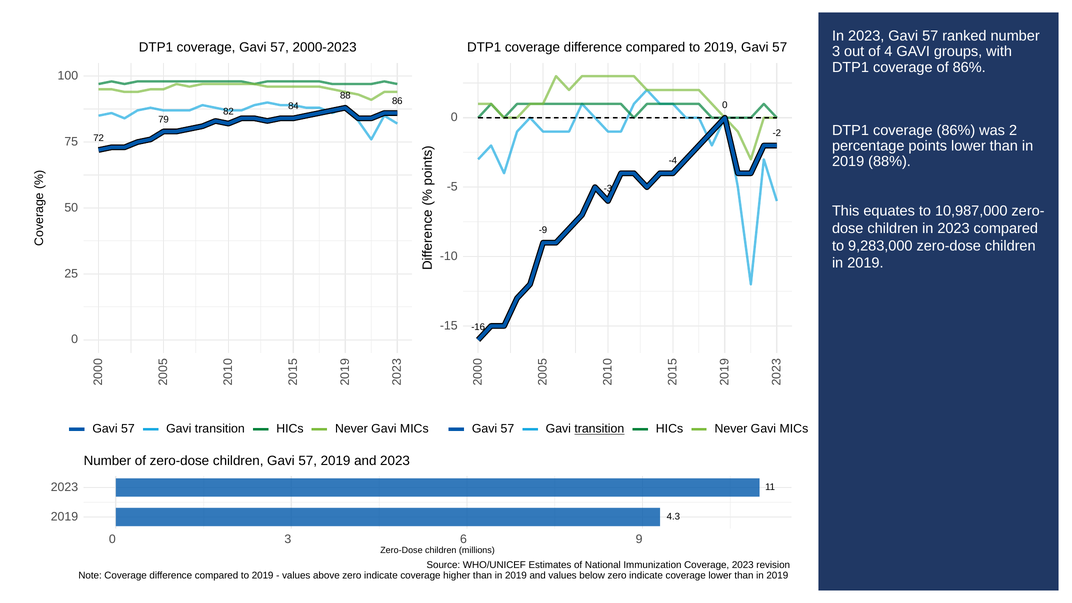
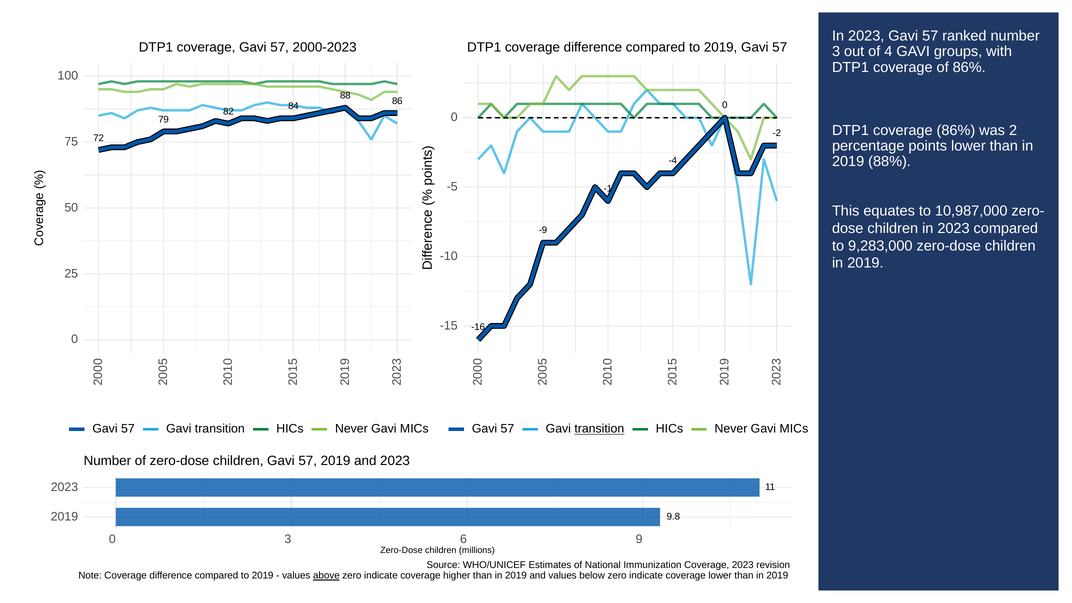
-3: -3 -> -1
4.3: 4.3 -> 9.8
above underline: none -> present
